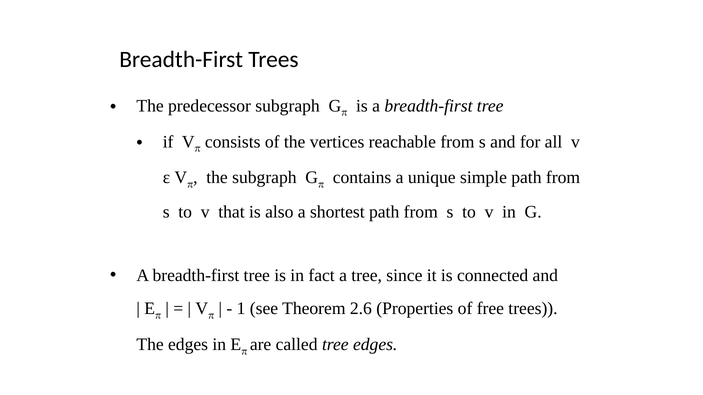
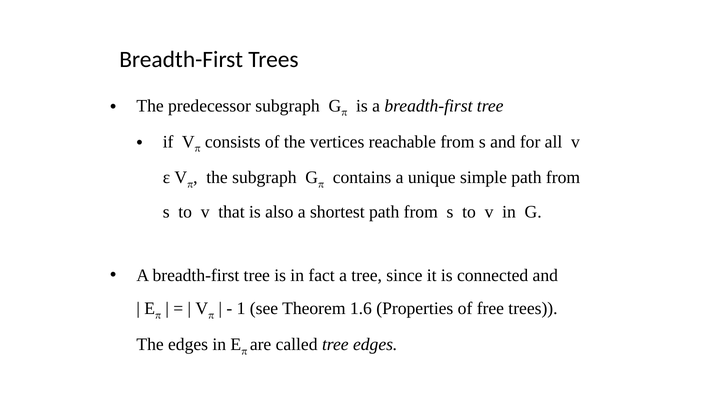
2.6: 2.6 -> 1.6
